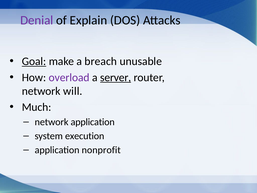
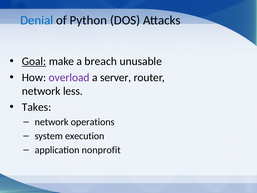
Denial colour: purple -> blue
Explain: Explain -> Python
server underline: present -> none
will: will -> less
Much: Much -> Takes
network application: application -> operations
